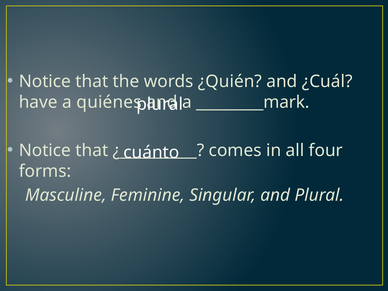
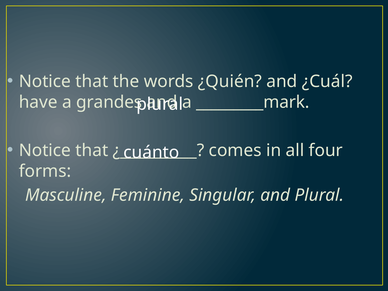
quiénes: quiénes -> grandes
